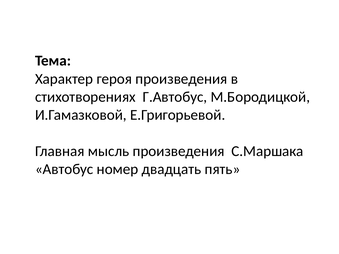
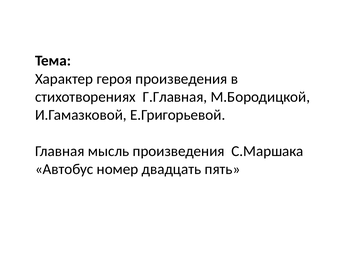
Г.Автобус: Г.Автобус -> Г.Главная
